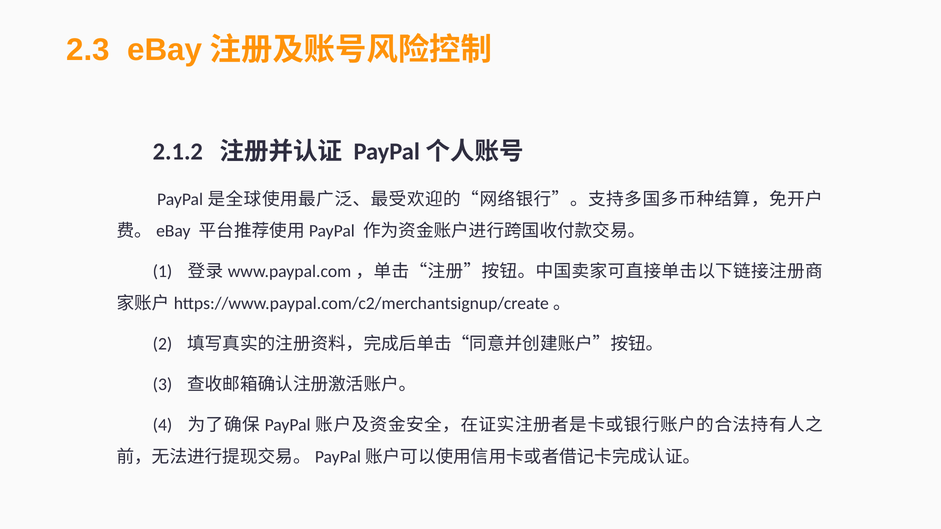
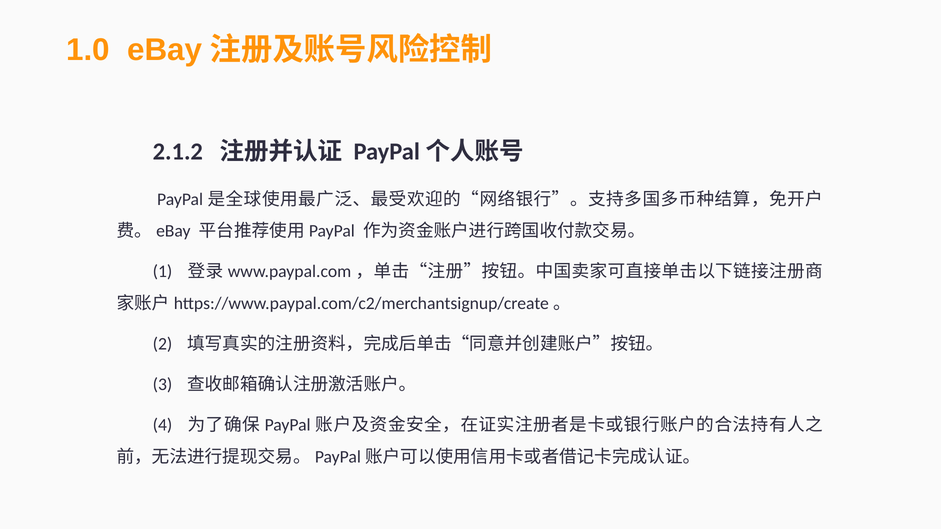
2.3: 2.3 -> 1.0
